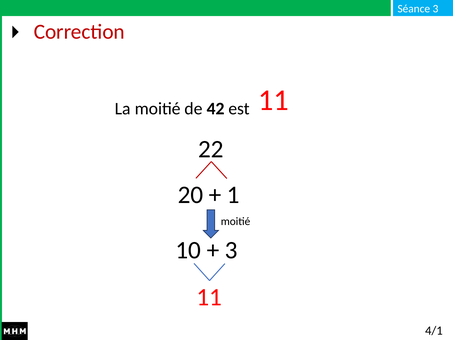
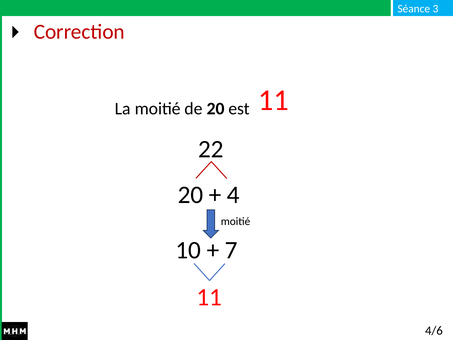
de 42: 42 -> 20
1: 1 -> 4
3 at (231, 250): 3 -> 7
4/1: 4/1 -> 4/6
